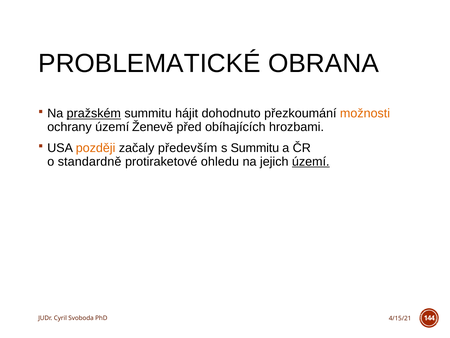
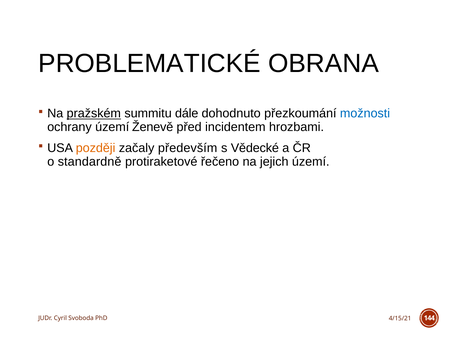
hájit: hájit -> dále
možnosti colour: orange -> blue
obíhajících: obíhajících -> incidentem
s Summitu: Summitu -> Vědecké
ohledu: ohledu -> řečeno
území at (311, 161) underline: present -> none
